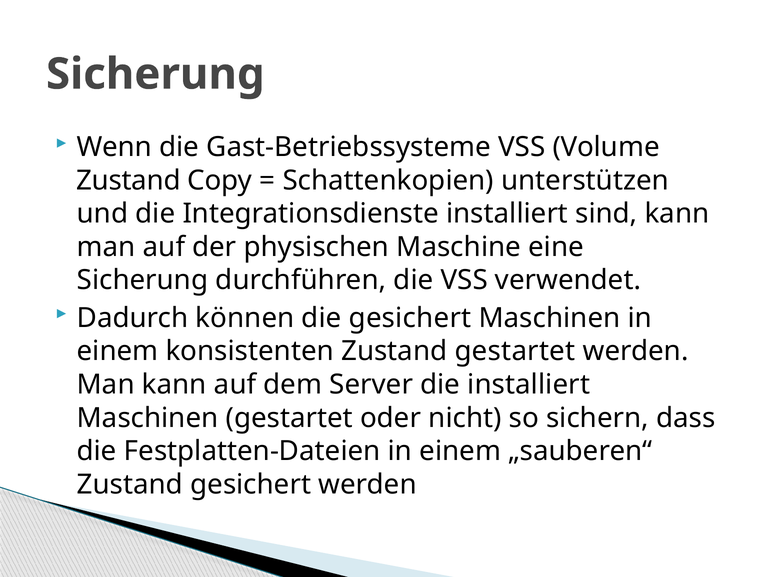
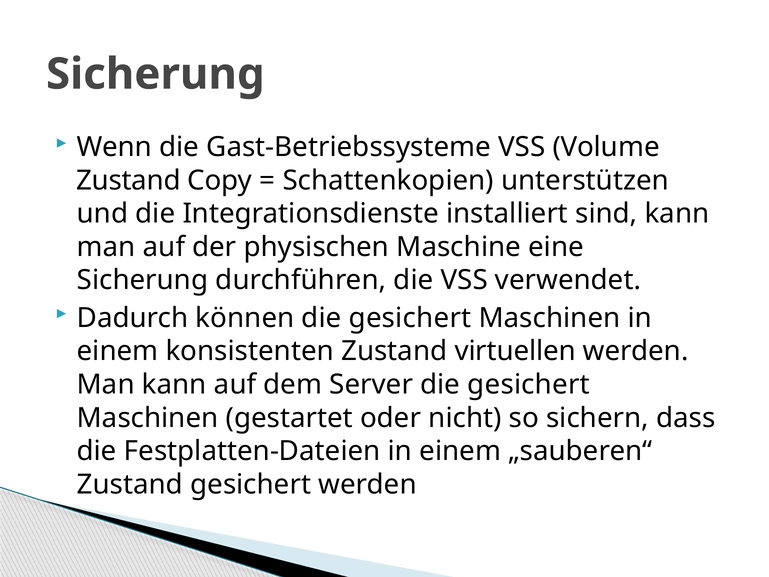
Zustand gestartet: gestartet -> virtuellen
Server die installiert: installiert -> gesichert
